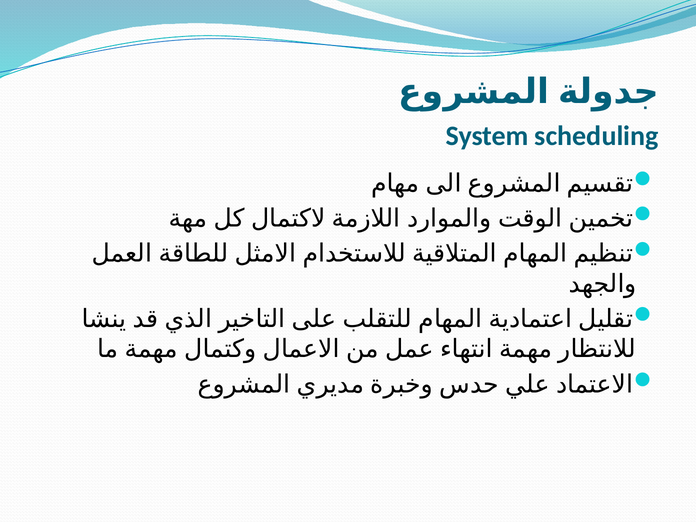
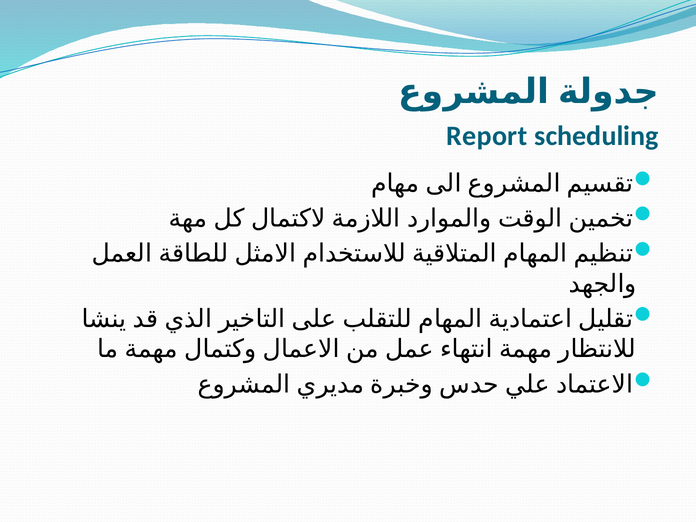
System: System -> Report
